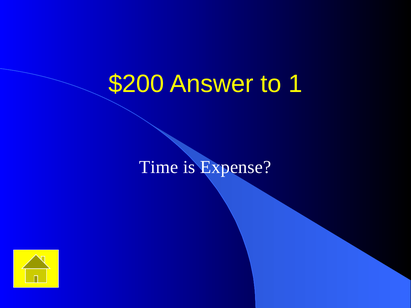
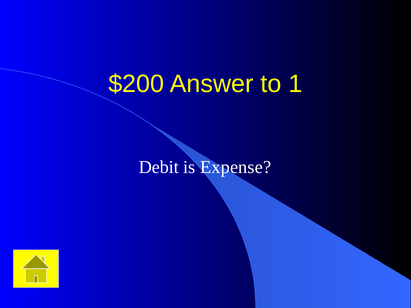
Time: Time -> Debit
